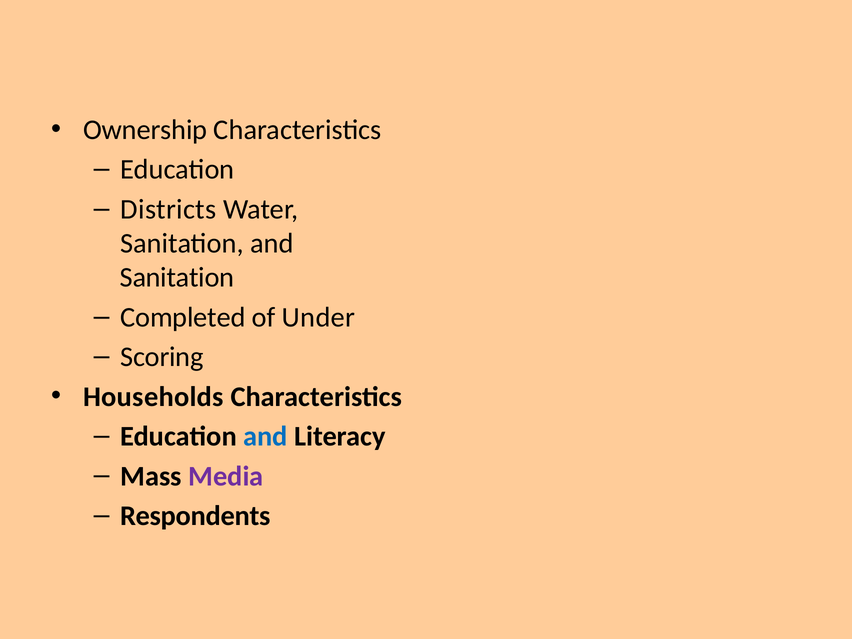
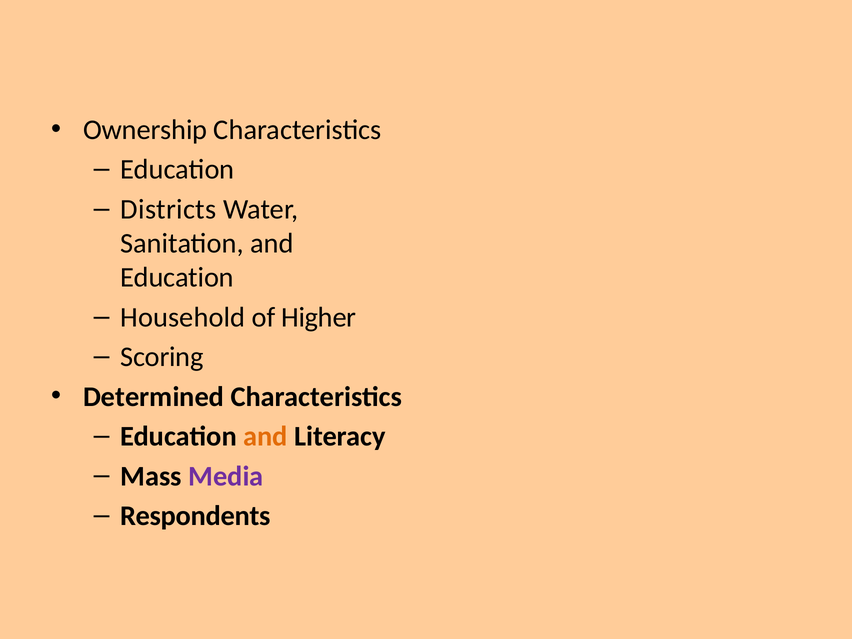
Sanitation at (177, 277): Sanitation -> Education
Completed: Completed -> Household
Under: Under -> Higher
Households: Households -> Determined
and at (265, 436) colour: blue -> orange
